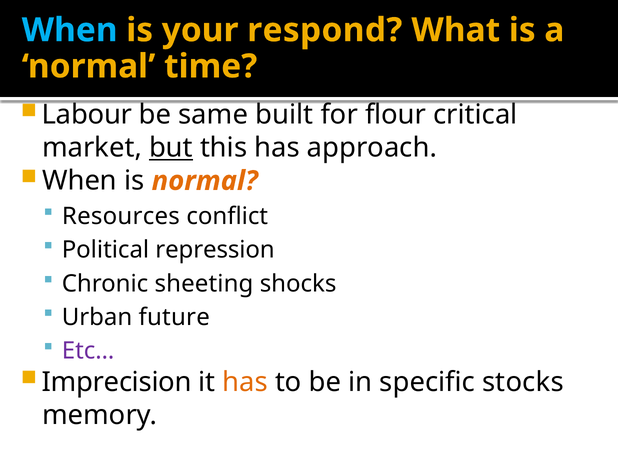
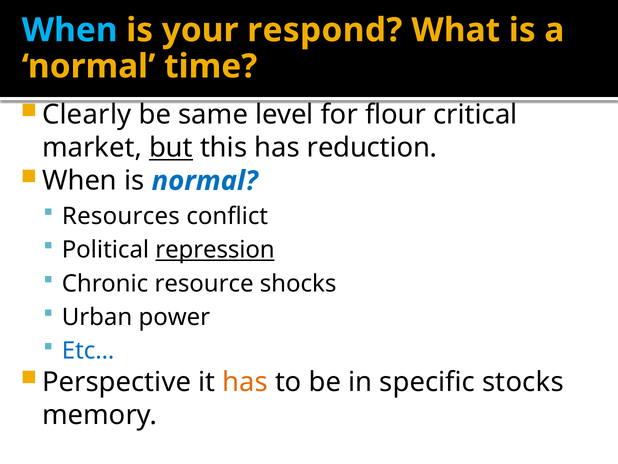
Labour: Labour -> Clearly
built: built -> level
approach: approach -> reduction
normal at (205, 181) colour: orange -> blue
repression underline: none -> present
sheeting: sheeting -> resource
future: future -> power
Etc… colour: purple -> blue
Imprecision: Imprecision -> Perspective
